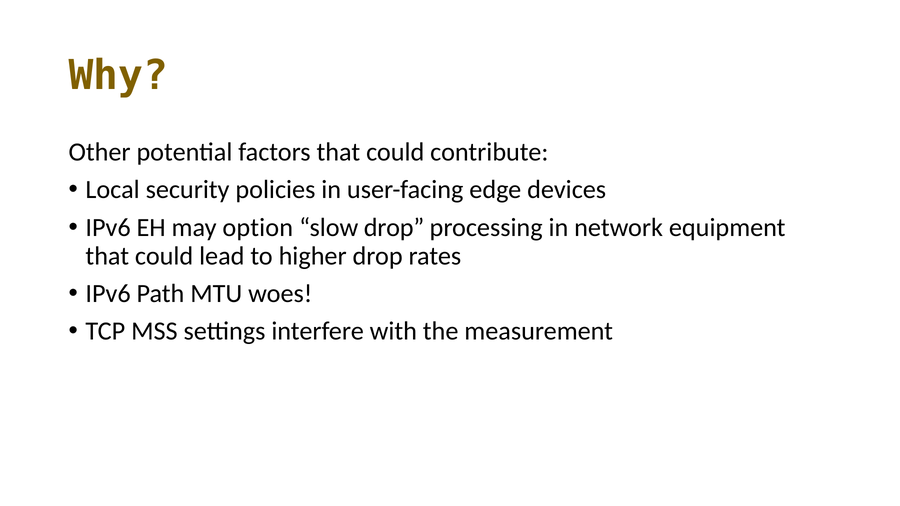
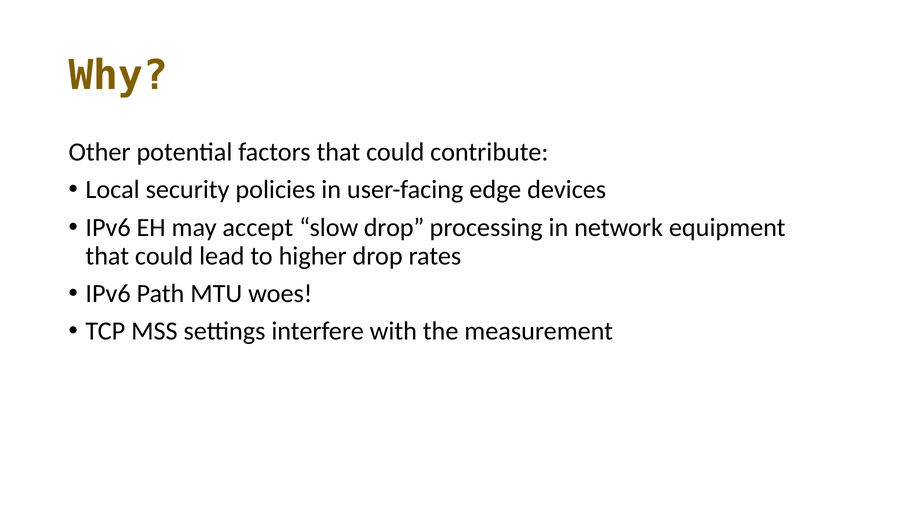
option: option -> accept
